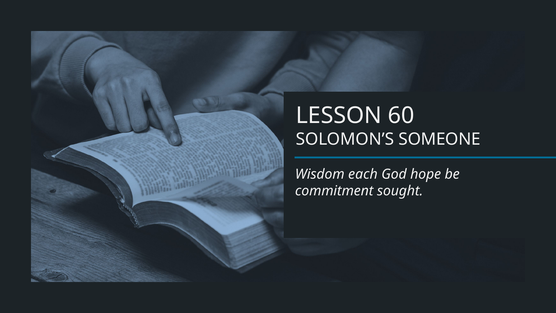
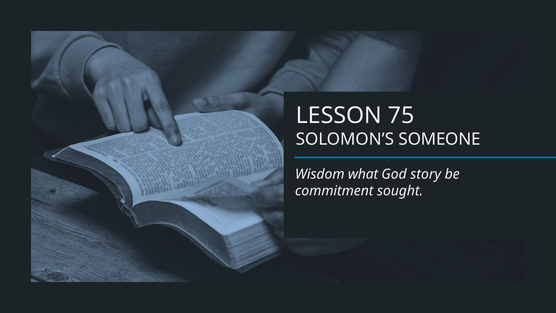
60: 60 -> 75
each: each -> what
hope: hope -> story
